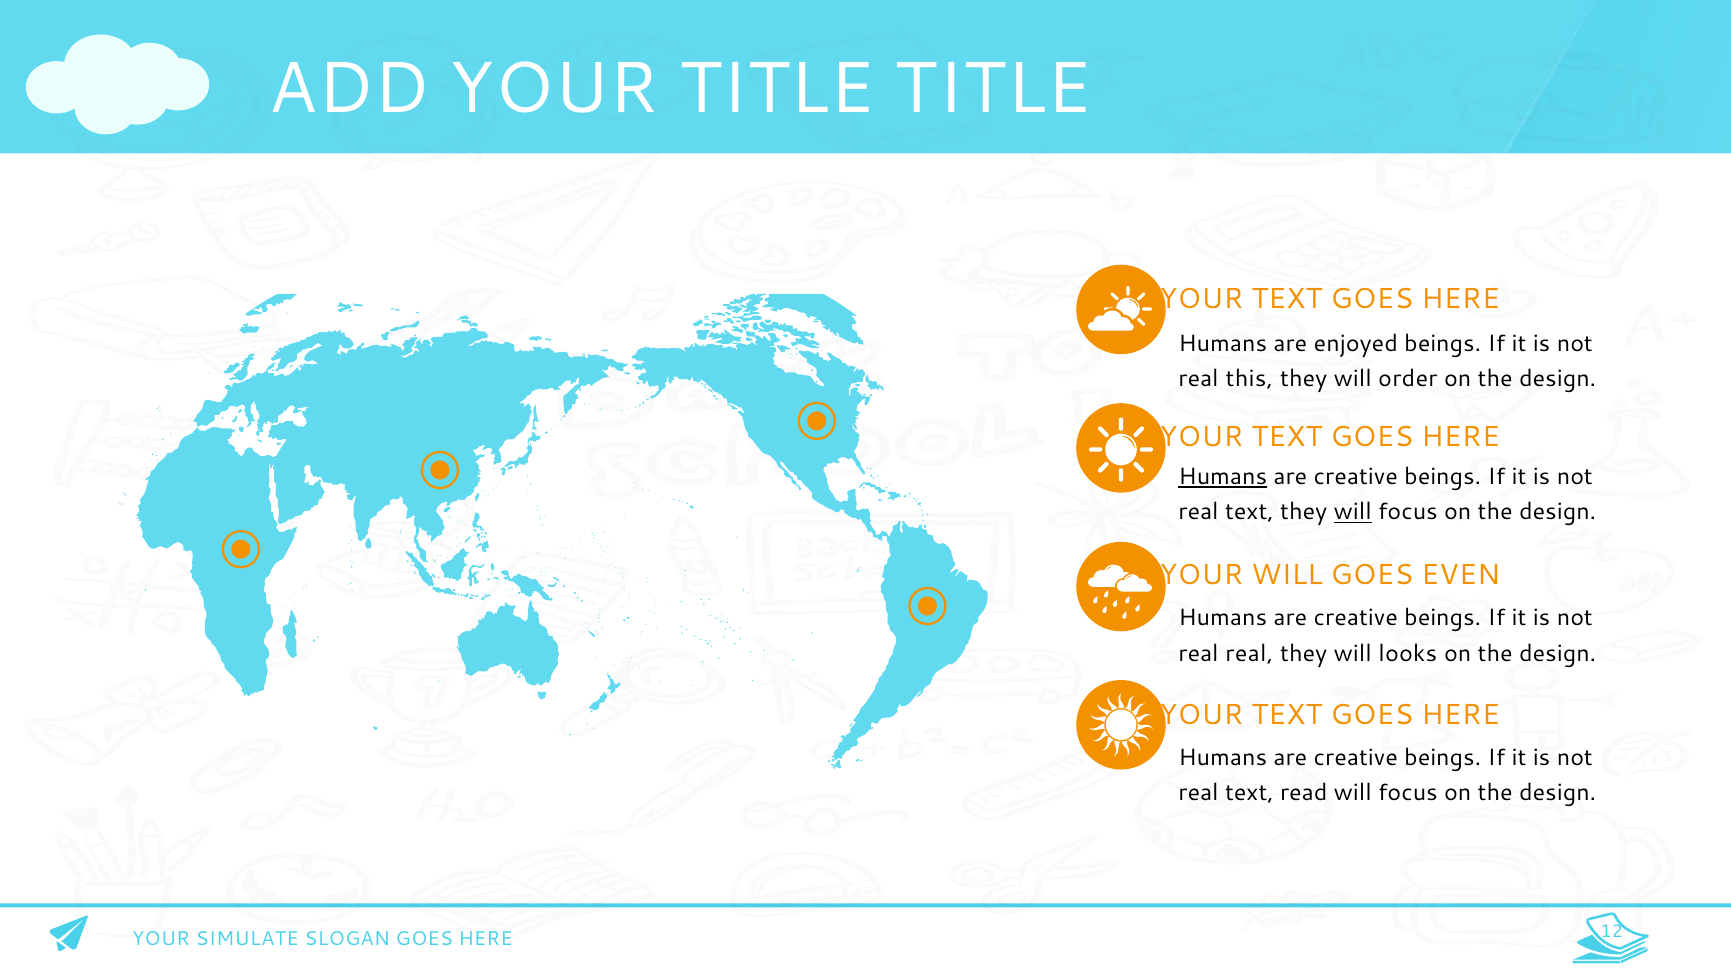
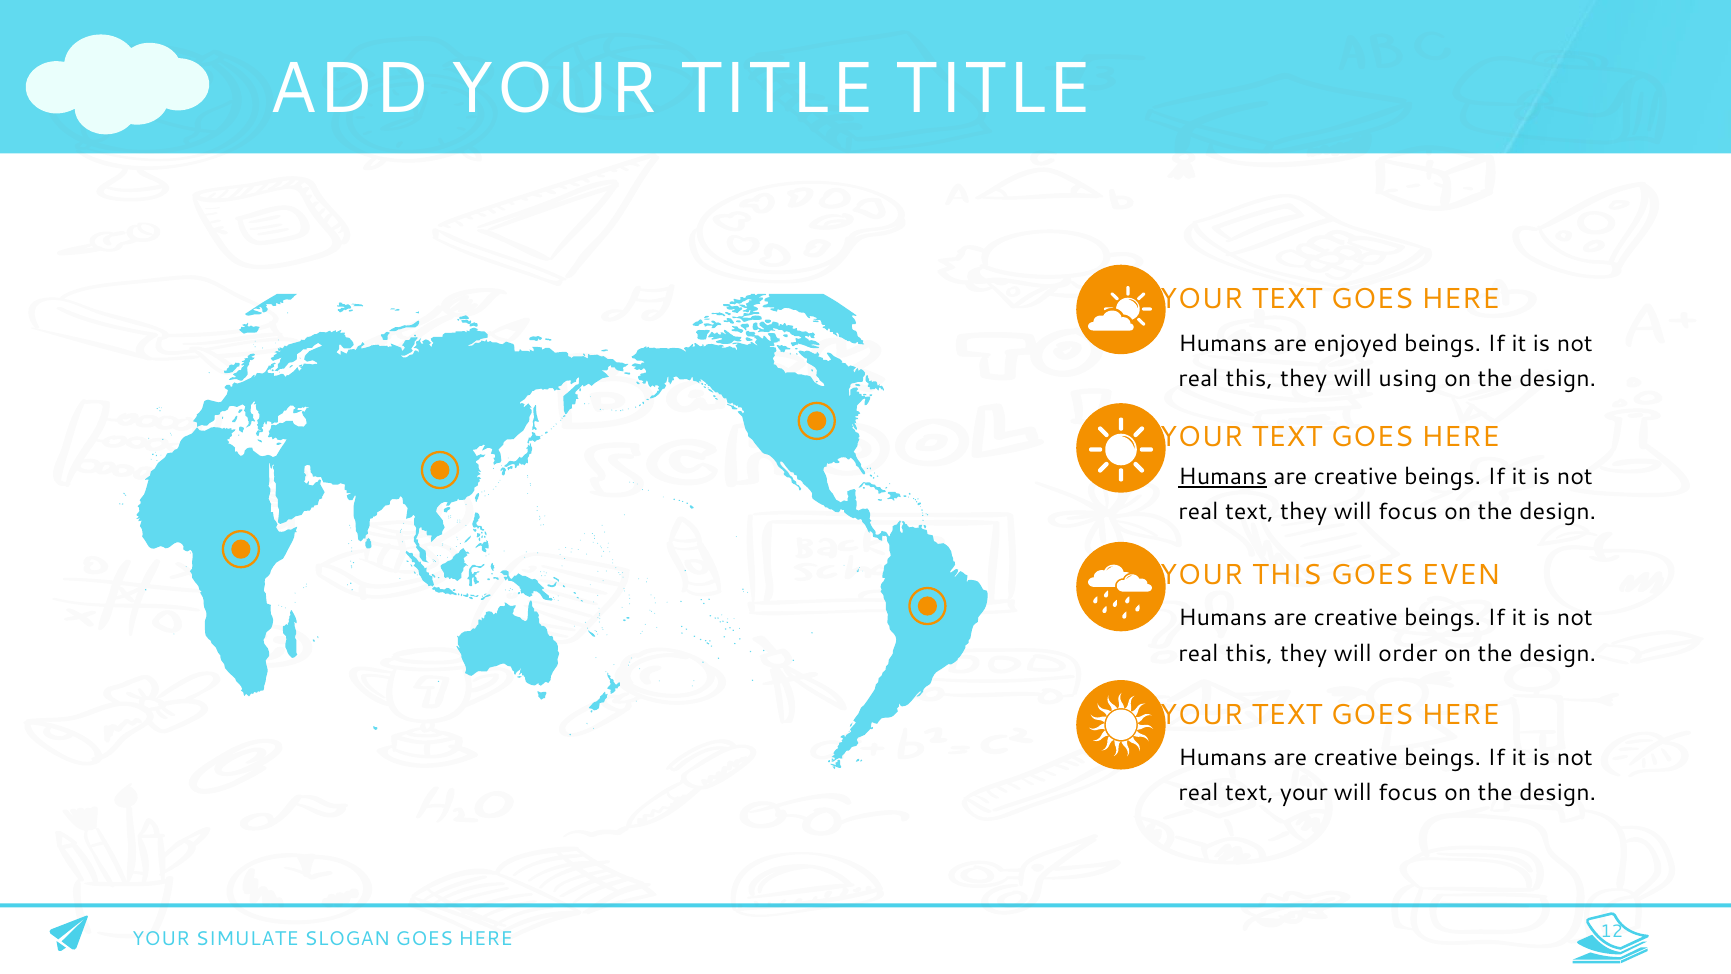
order: order -> using
will at (1353, 512) underline: present -> none
YOUR WILL: WILL -> THIS
real at (1249, 653): real -> this
looks: looks -> order
text read: read -> your
